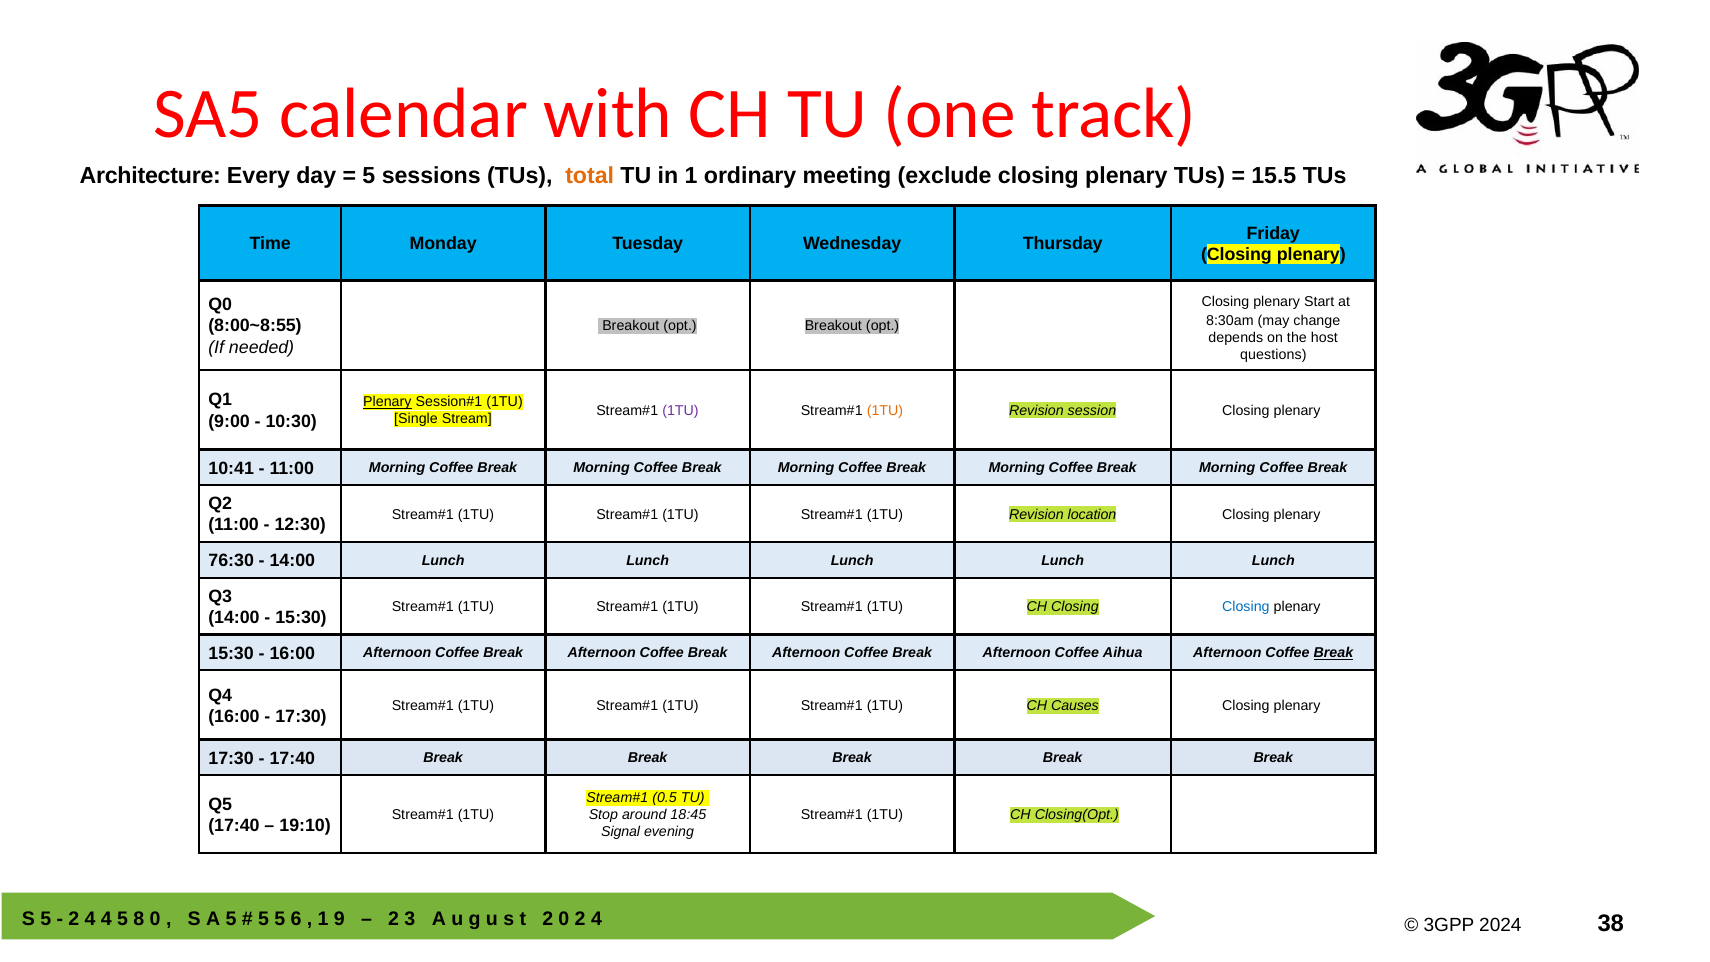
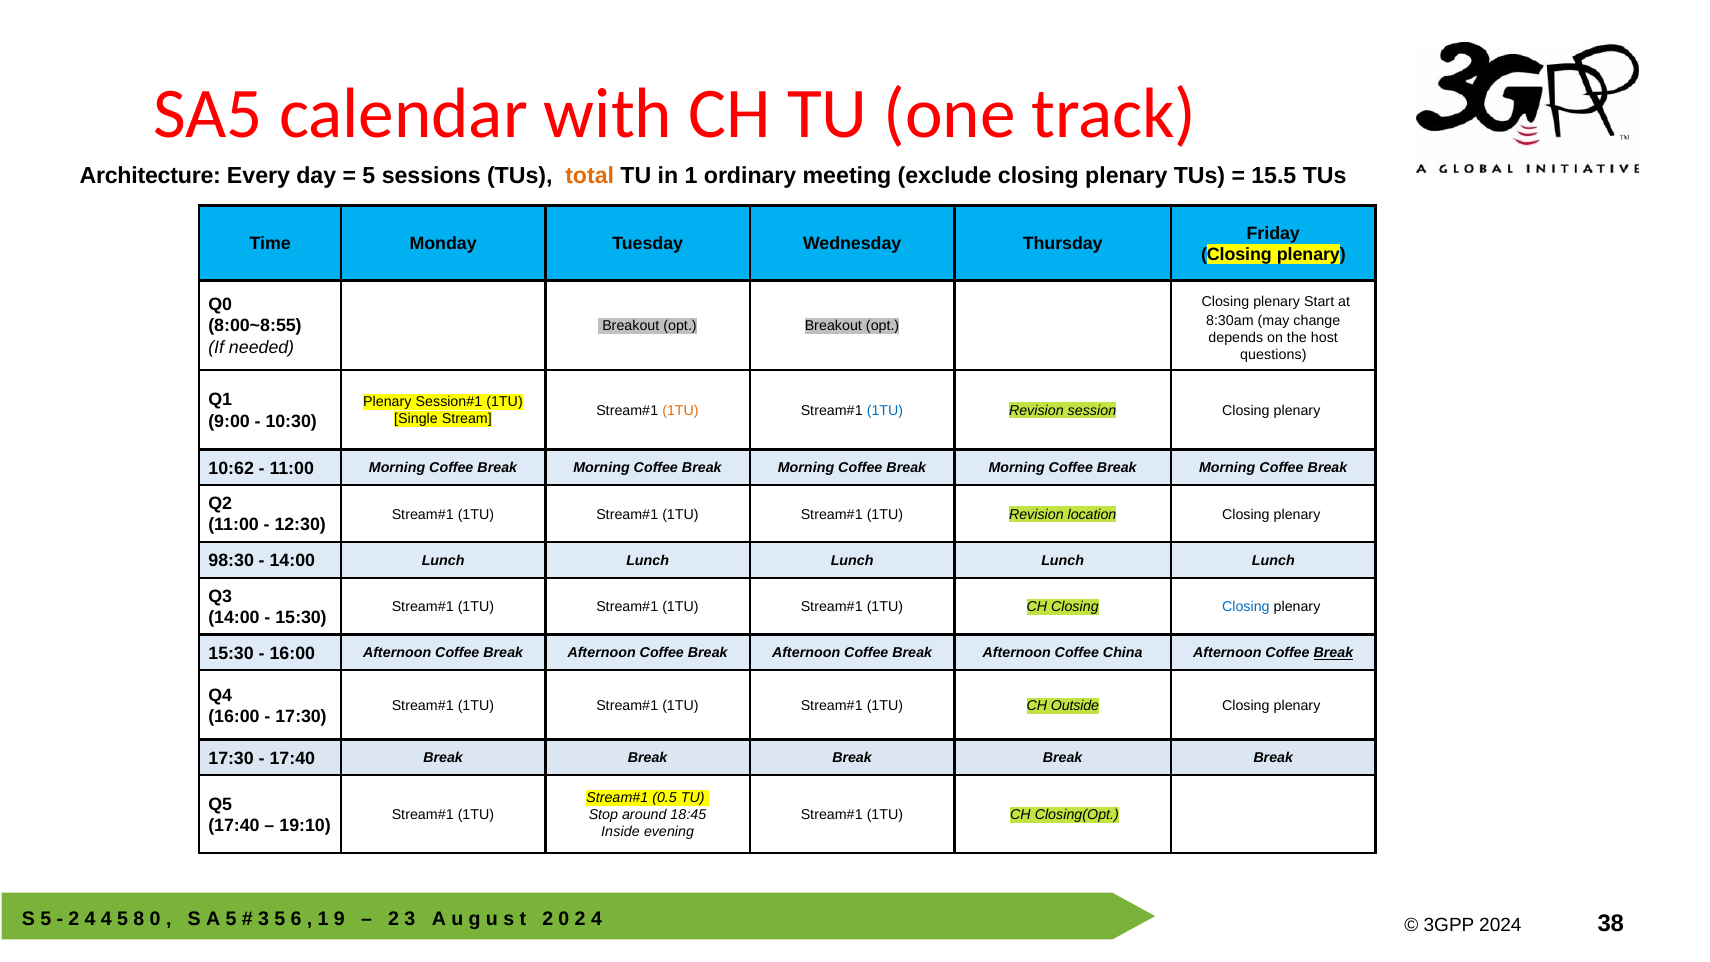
Plenary at (387, 402) underline: present -> none
1TU at (680, 410) colour: purple -> orange
1TU at (885, 410) colour: orange -> blue
10:41: 10:41 -> 10:62
76:30: 76:30 -> 98:30
Aihua: Aihua -> China
Causes: Causes -> Outside
Signal: Signal -> Inside
5 at (264, 918): 5 -> 3
